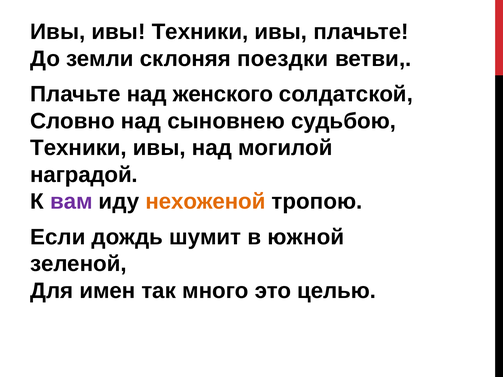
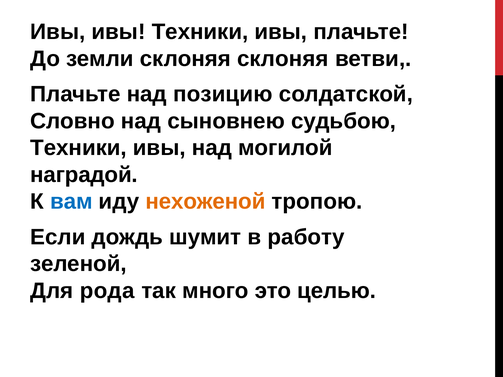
склоняя поездки: поездки -> склоняя
женского: женского -> позицию
вам colour: purple -> blue
южной: южной -> работу
имен: имен -> рода
